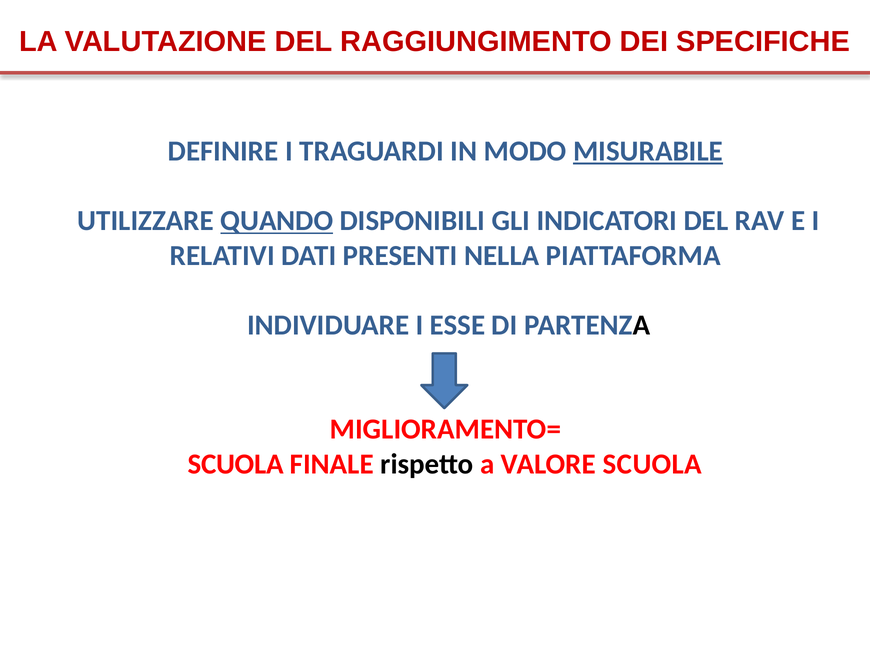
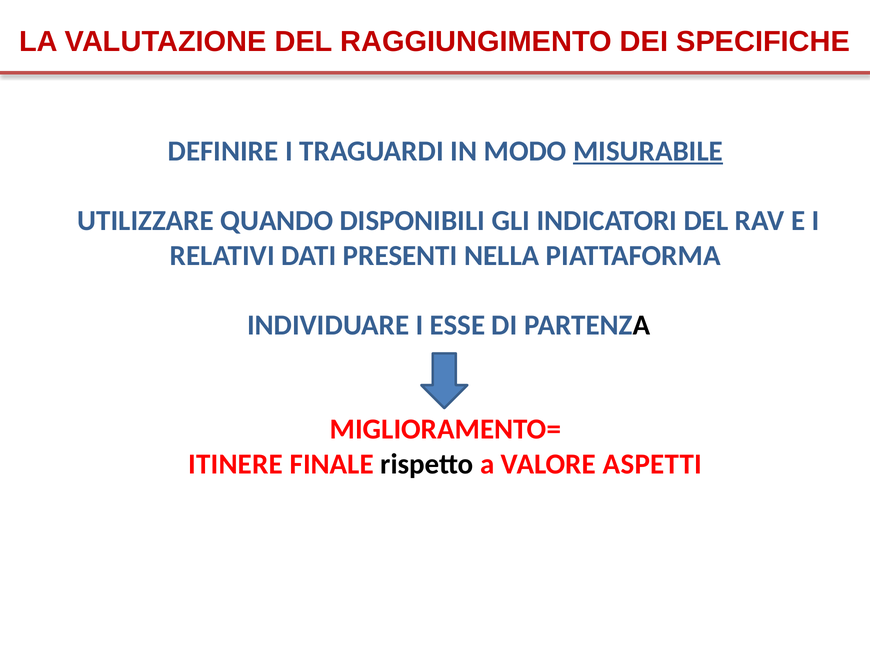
QUANDO underline: present -> none
SCUOLA at (236, 464): SCUOLA -> ITINERE
VALORE SCUOLA: SCUOLA -> ASPETTI
